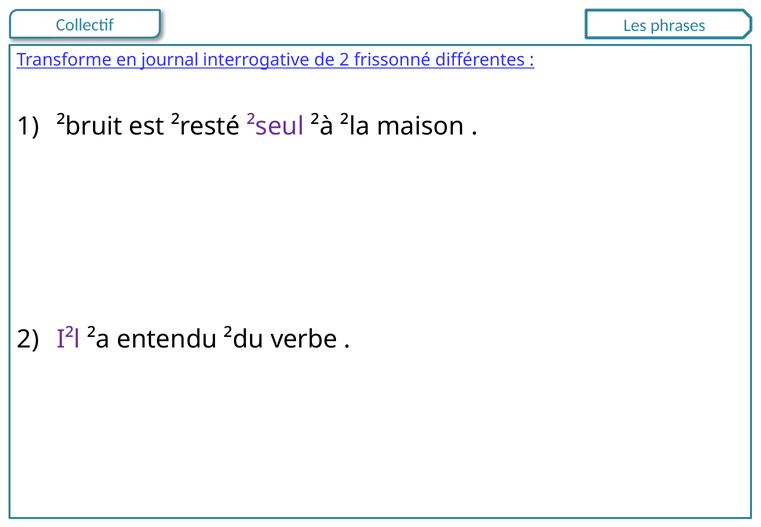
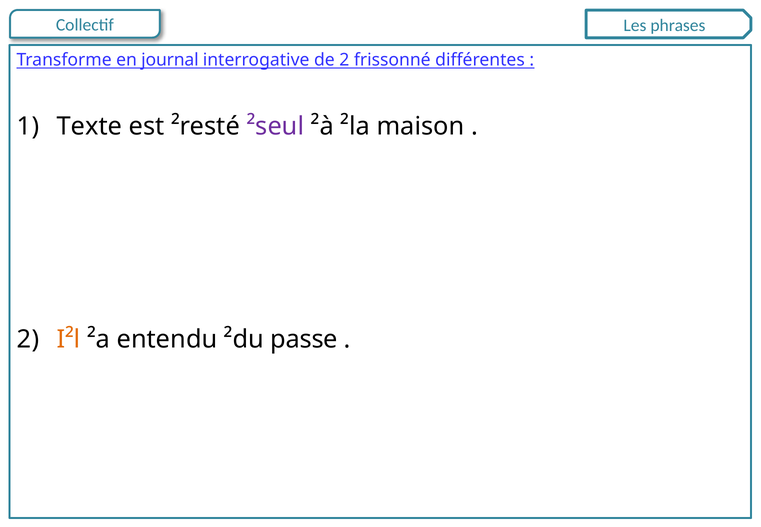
²bruit: ²bruit -> Texte
I²l colour: purple -> orange
verbe: verbe -> passe
